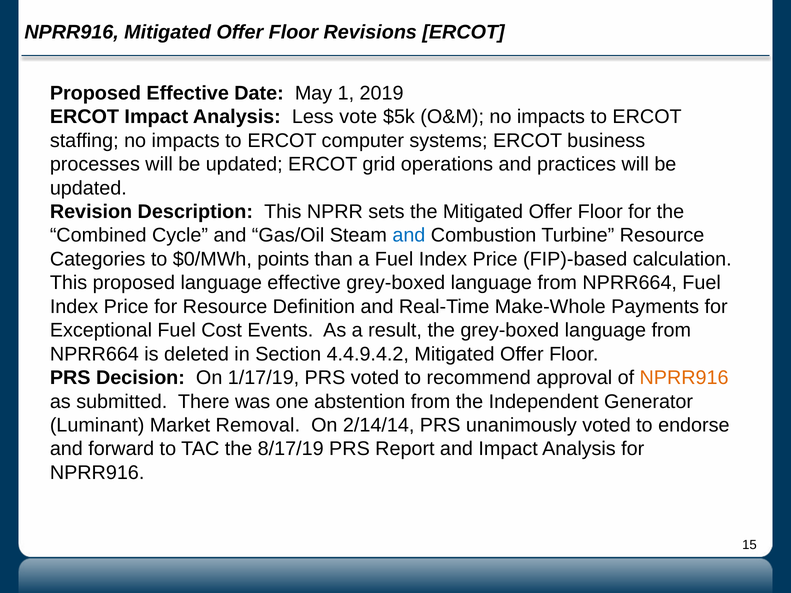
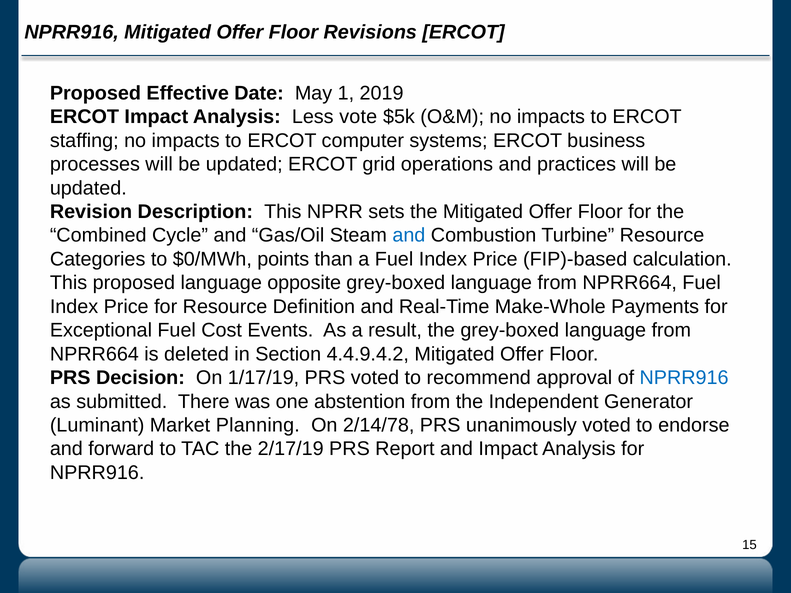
language effective: effective -> opposite
NPRR916 at (684, 378) colour: orange -> blue
Removal: Removal -> Planning
2/14/14: 2/14/14 -> 2/14/78
8/17/19: 8/17/19 -> 2/17/19
